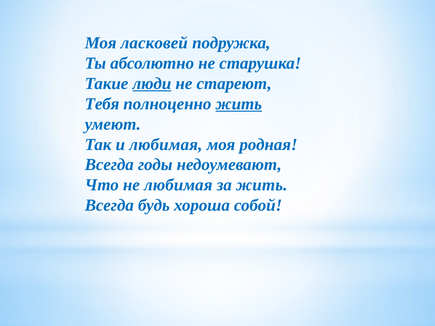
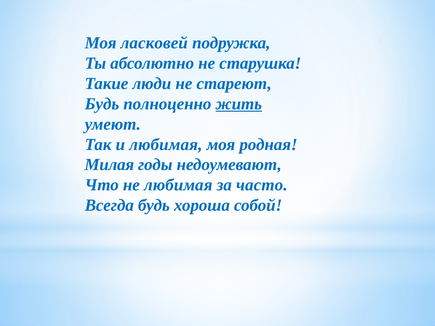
люди underline: present -> none
Тебя at (102, 104): Тебя -> Будь
Всегда at (109, 165): Всегда -> Милая
за жить: жить -> часто
